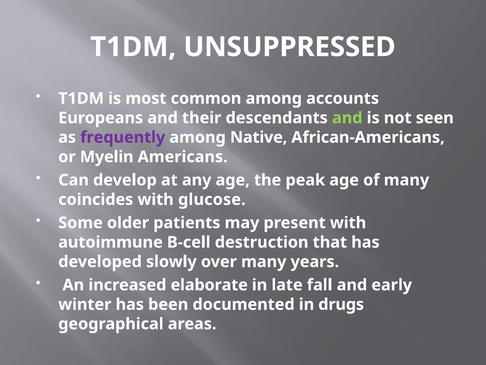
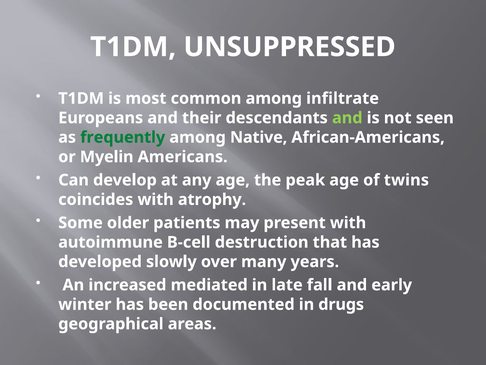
accounts: accounts -> infiltrate
frequently colour: purple -> green
of many: many -> twins
glucose: glucose -> atrophy
elaborate: elaborate -> mediated
